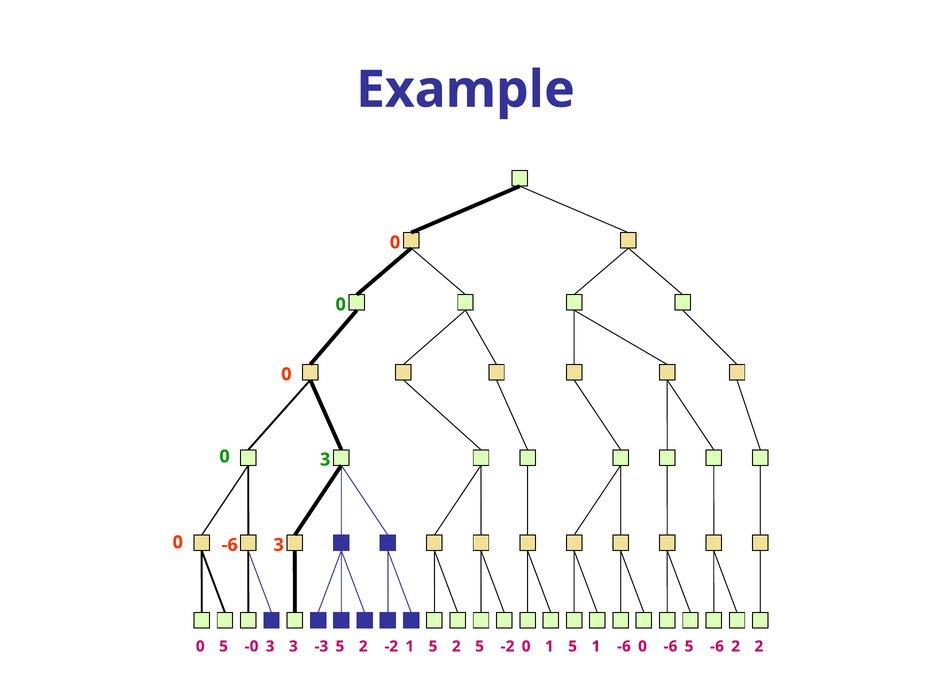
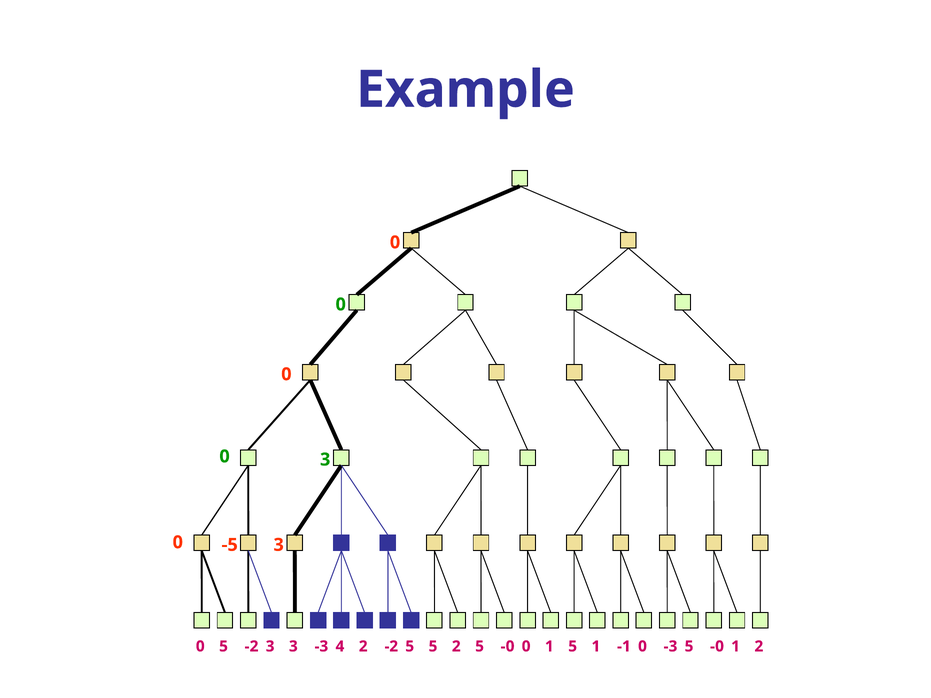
0 -6: -6 -> -5
0 5 -0: -0 -> -2
-3 5: 5 -> 4
-2 1: 1 -> 5
-2 at (508, 647): -2 -> -0
1 -6: -6 -> -1
3 -6: -6 -> -3
-6 at (717, 647): -6 -> -0
5 2: 2 -> 1
